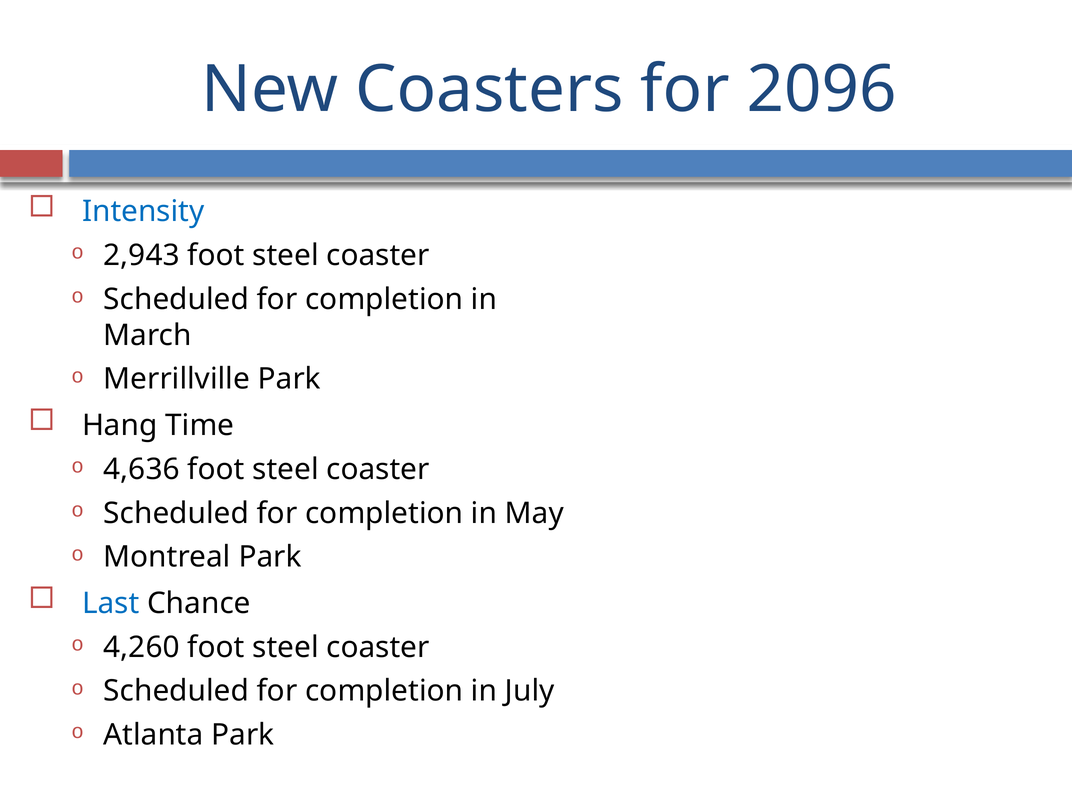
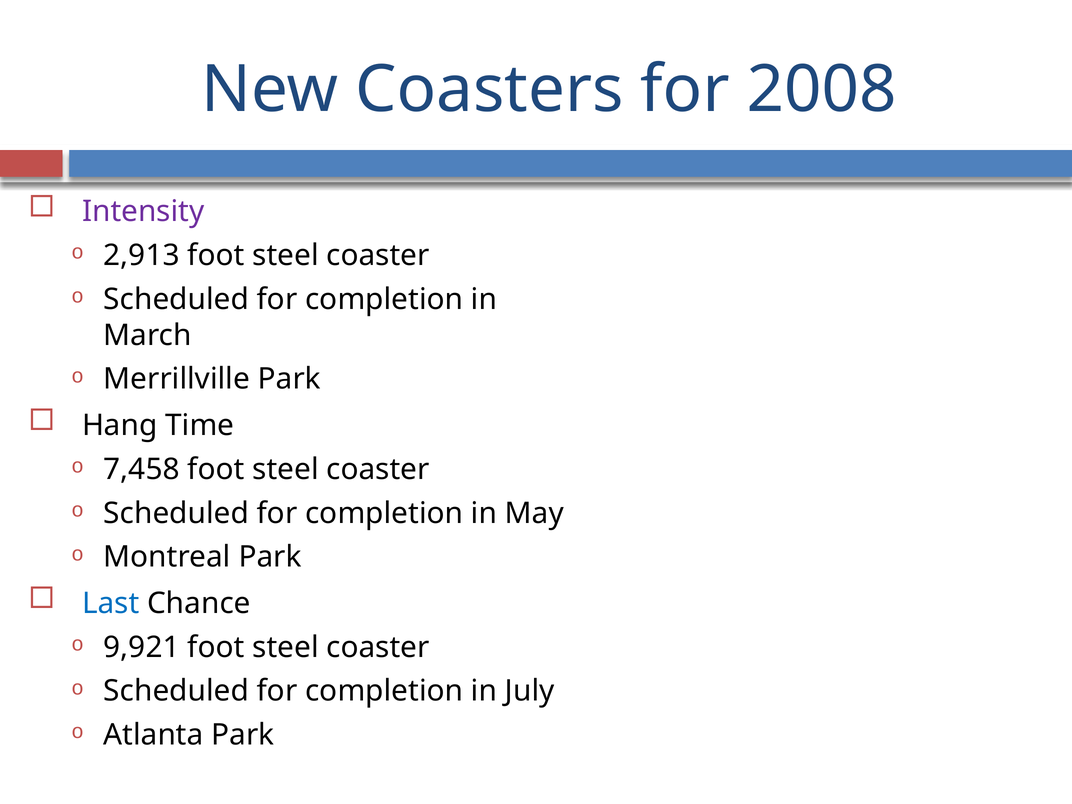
2096: 2096 -> 2008
Intensity colour: blue -> purple
2,943: 2,943 -> 2,913
4,636: 4,636 -> 7,458
4,260: 4,260 -> 9,921
